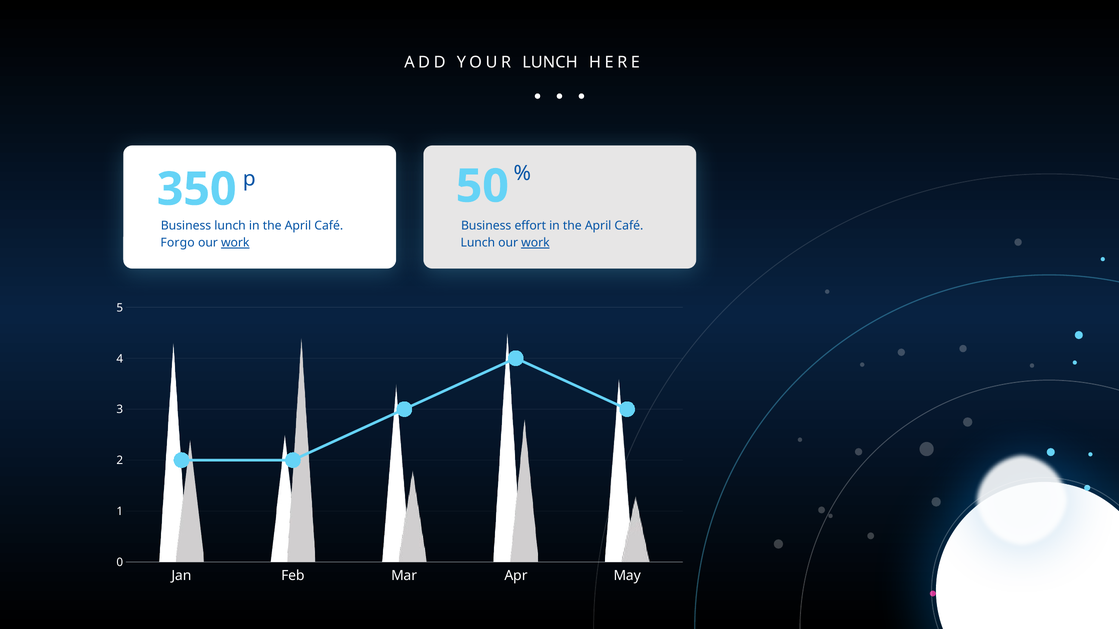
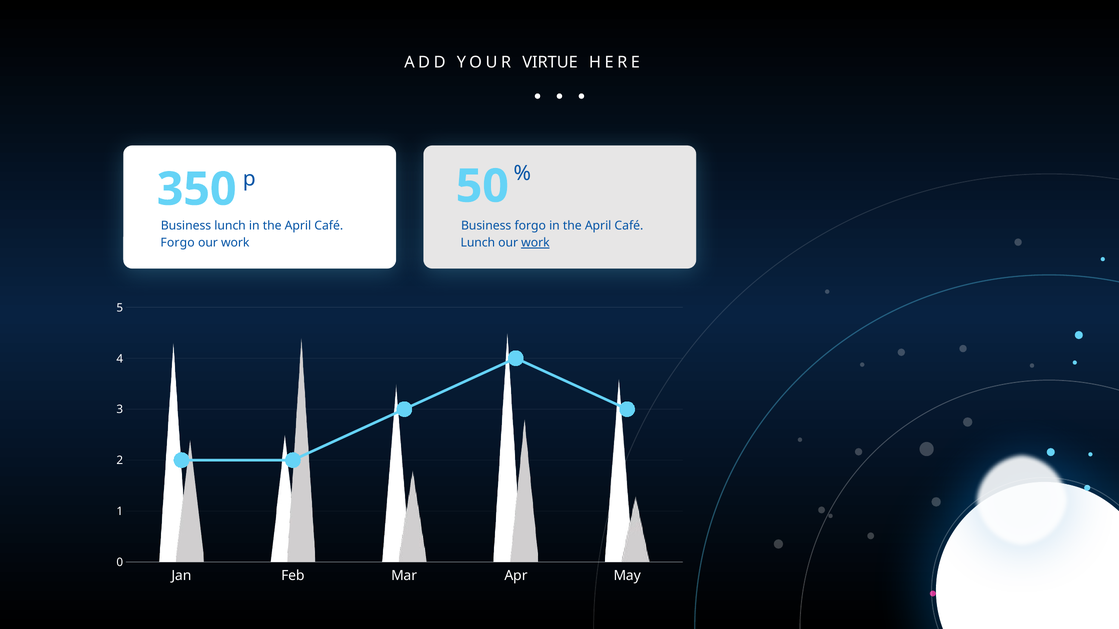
YOUR LUNCH: LUNCH -> VIRTUE
Business effort: effort -> forgo
work at (235, 243) underline: present -> none
